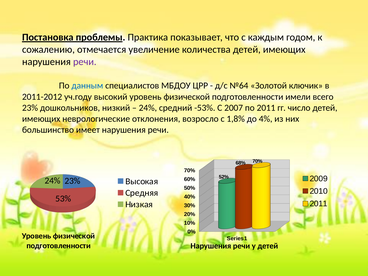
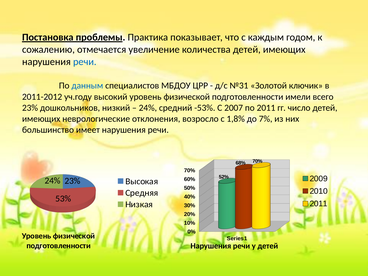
речи at (85, 62) colour: purple -> blue
№64: №64 -> №31
4%: 4% -> 7%
